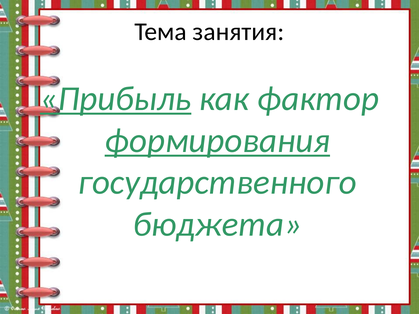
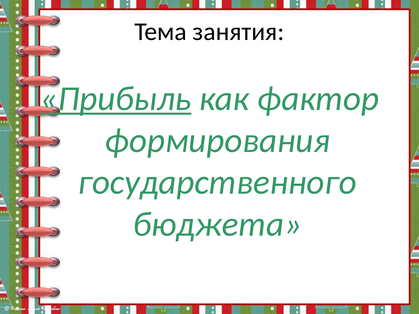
формирования underline: present -> none
